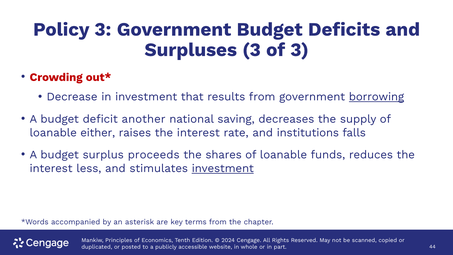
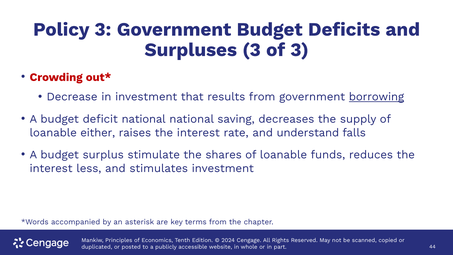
deficit another: another -> national
institutions: institutions -> understand
proceeds: proceeds -> stimulate
investment at (223, 168) underline: present -> none
